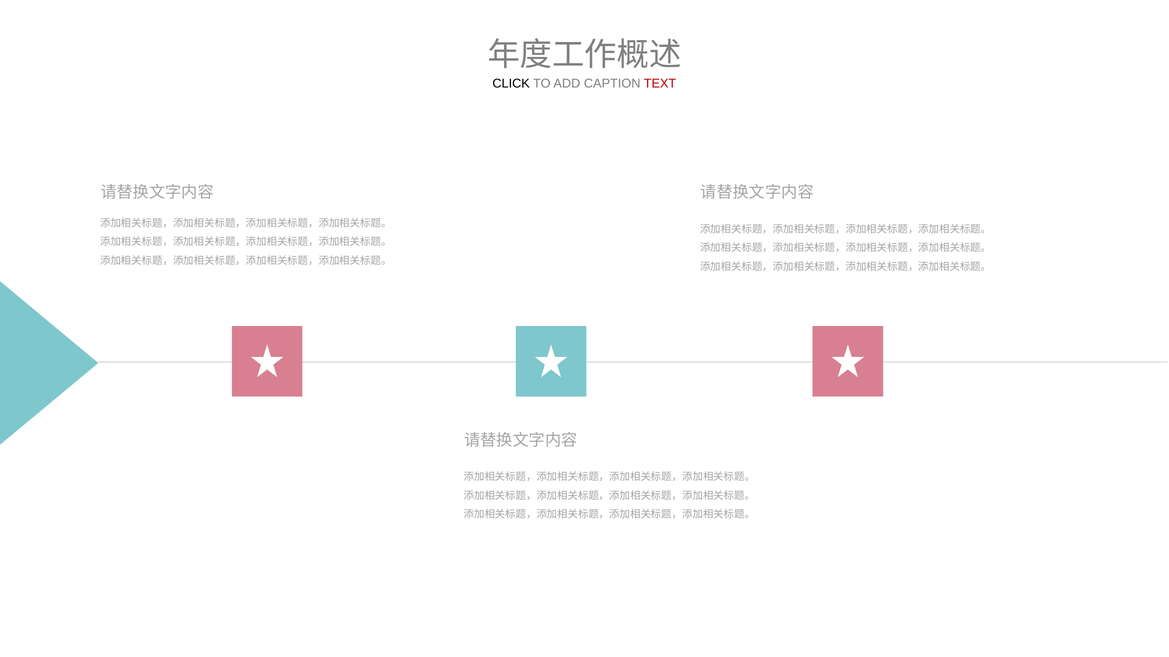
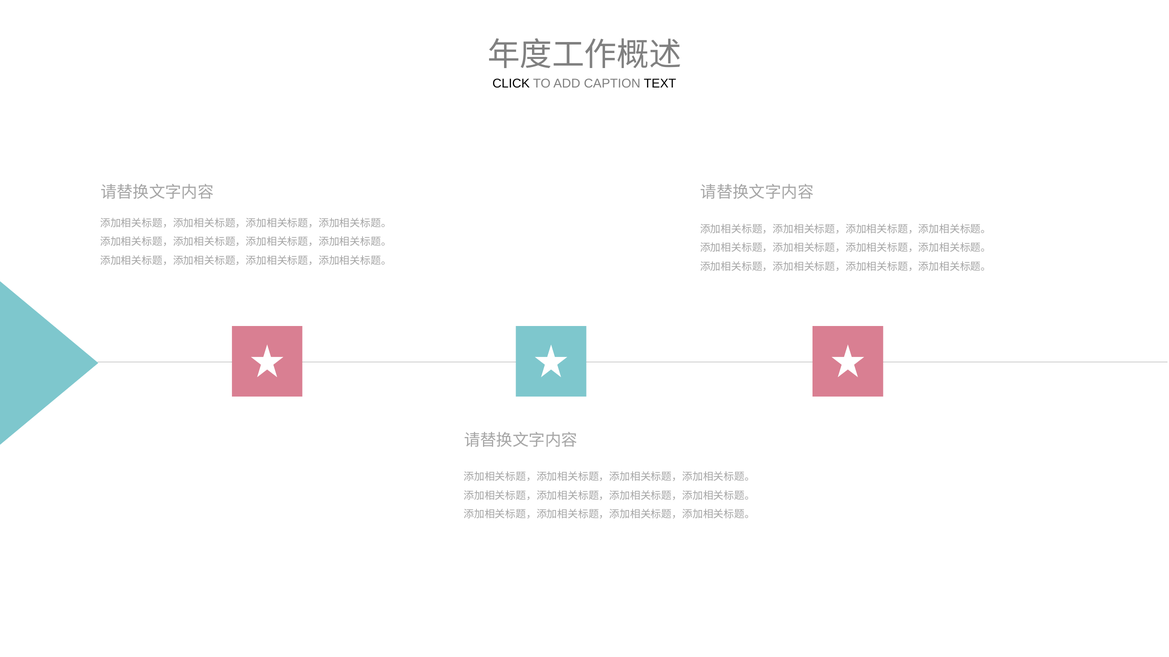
TEXT colour: red -> black
